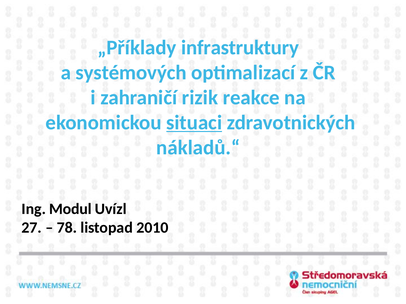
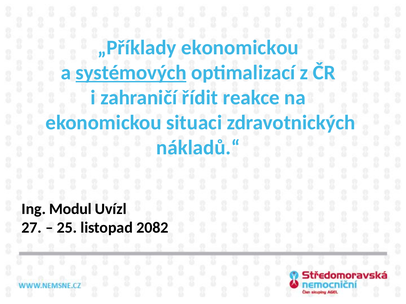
„Příklady infrastruktury: infrastruktury -> ekonomickou
systémových underline: none -> present
rizik: rizik -> řídit
situaci underline: present -> none
78: 78 -> 25
2010: 2010 -> 2082
